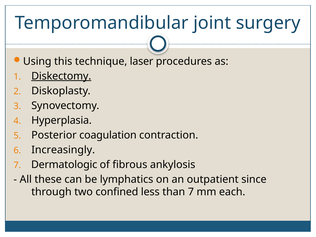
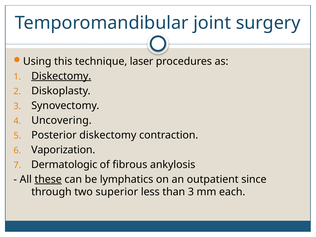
Hyperplasia: Hyperplasia -> Uncovering
Posterior coagulation: coagulation -> diskectomy
Increasingly: Increasingly -> Vaporization
these underline: none -> present
confined: confined -> superior
than 7: 7 -> 3
